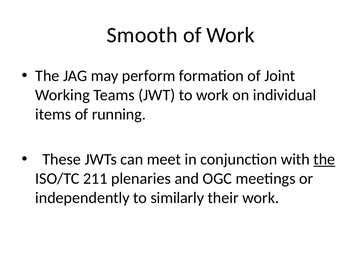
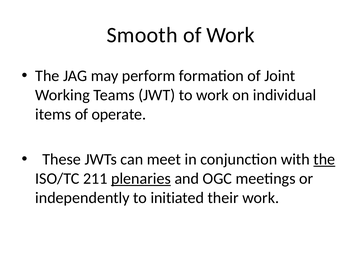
running: running -> operate
plenaries underline: none -> present
similarly: similarly -> initiated
